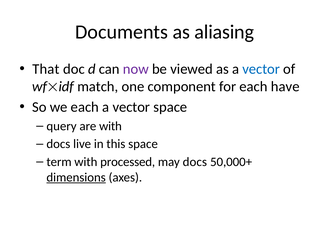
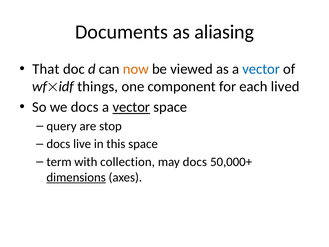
now colour: purple -> orange
match: match -> things
have: have -> lived
we each: each -> docs
vector at (131, 107) underline: none -> present
are with: with -> stop
processed: processed -> collection
